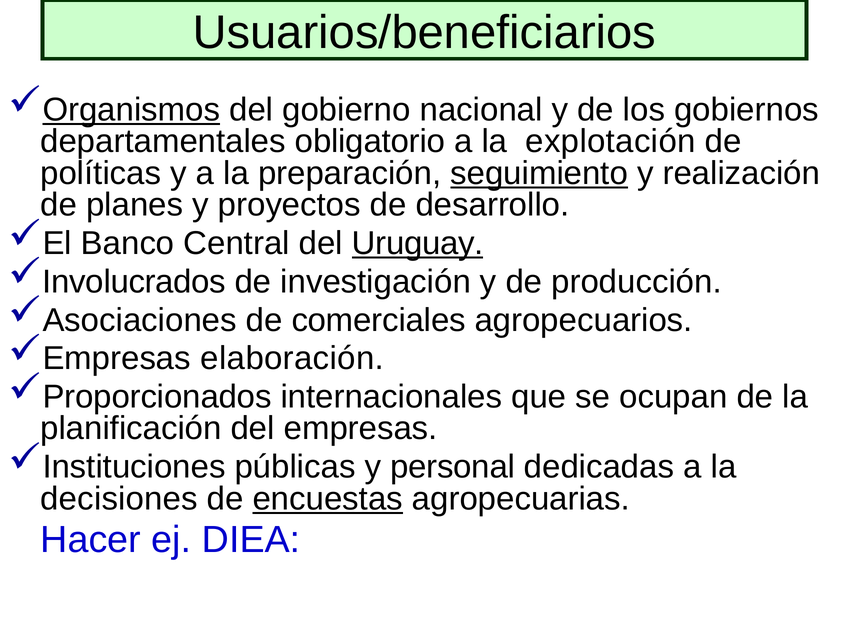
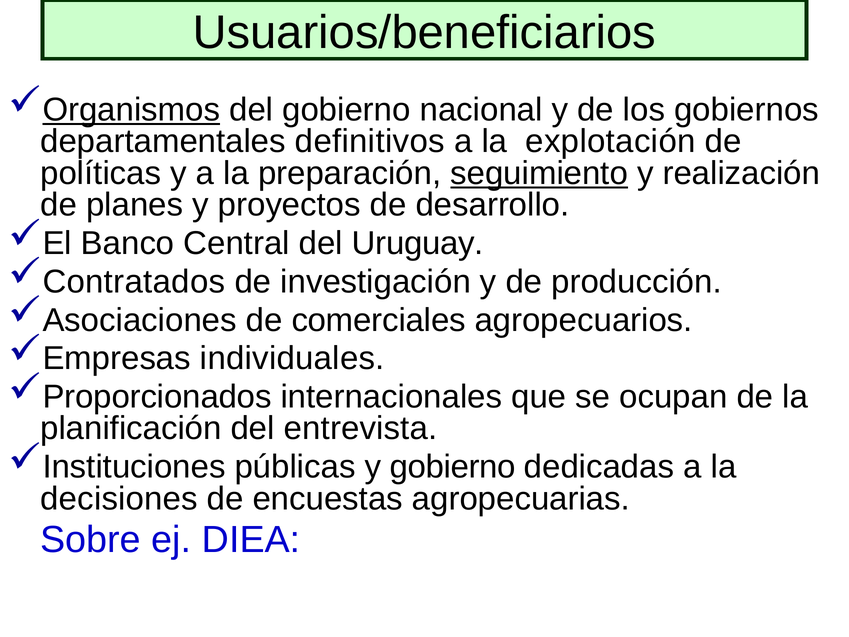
obligatorio: obligatorio -> definitivos
Uruguay underline: present -> none
Involucrados: Involucrados -> Contratados
elaboración: elaboración -> individuales
del empresas: empresas -> entrevista
y personal: personal -> gobierno
encuestas underline: present -> none
Hacer: Hacer -> Sobre
